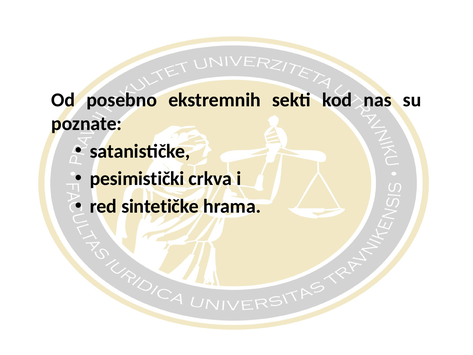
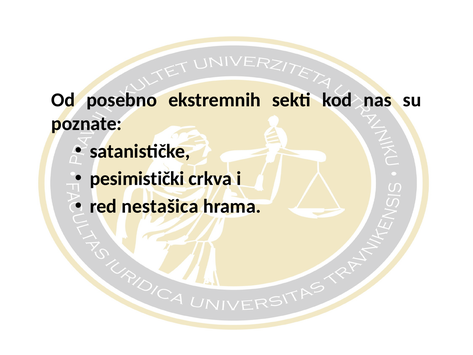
sintetičke: sintetičke -> nestašica
